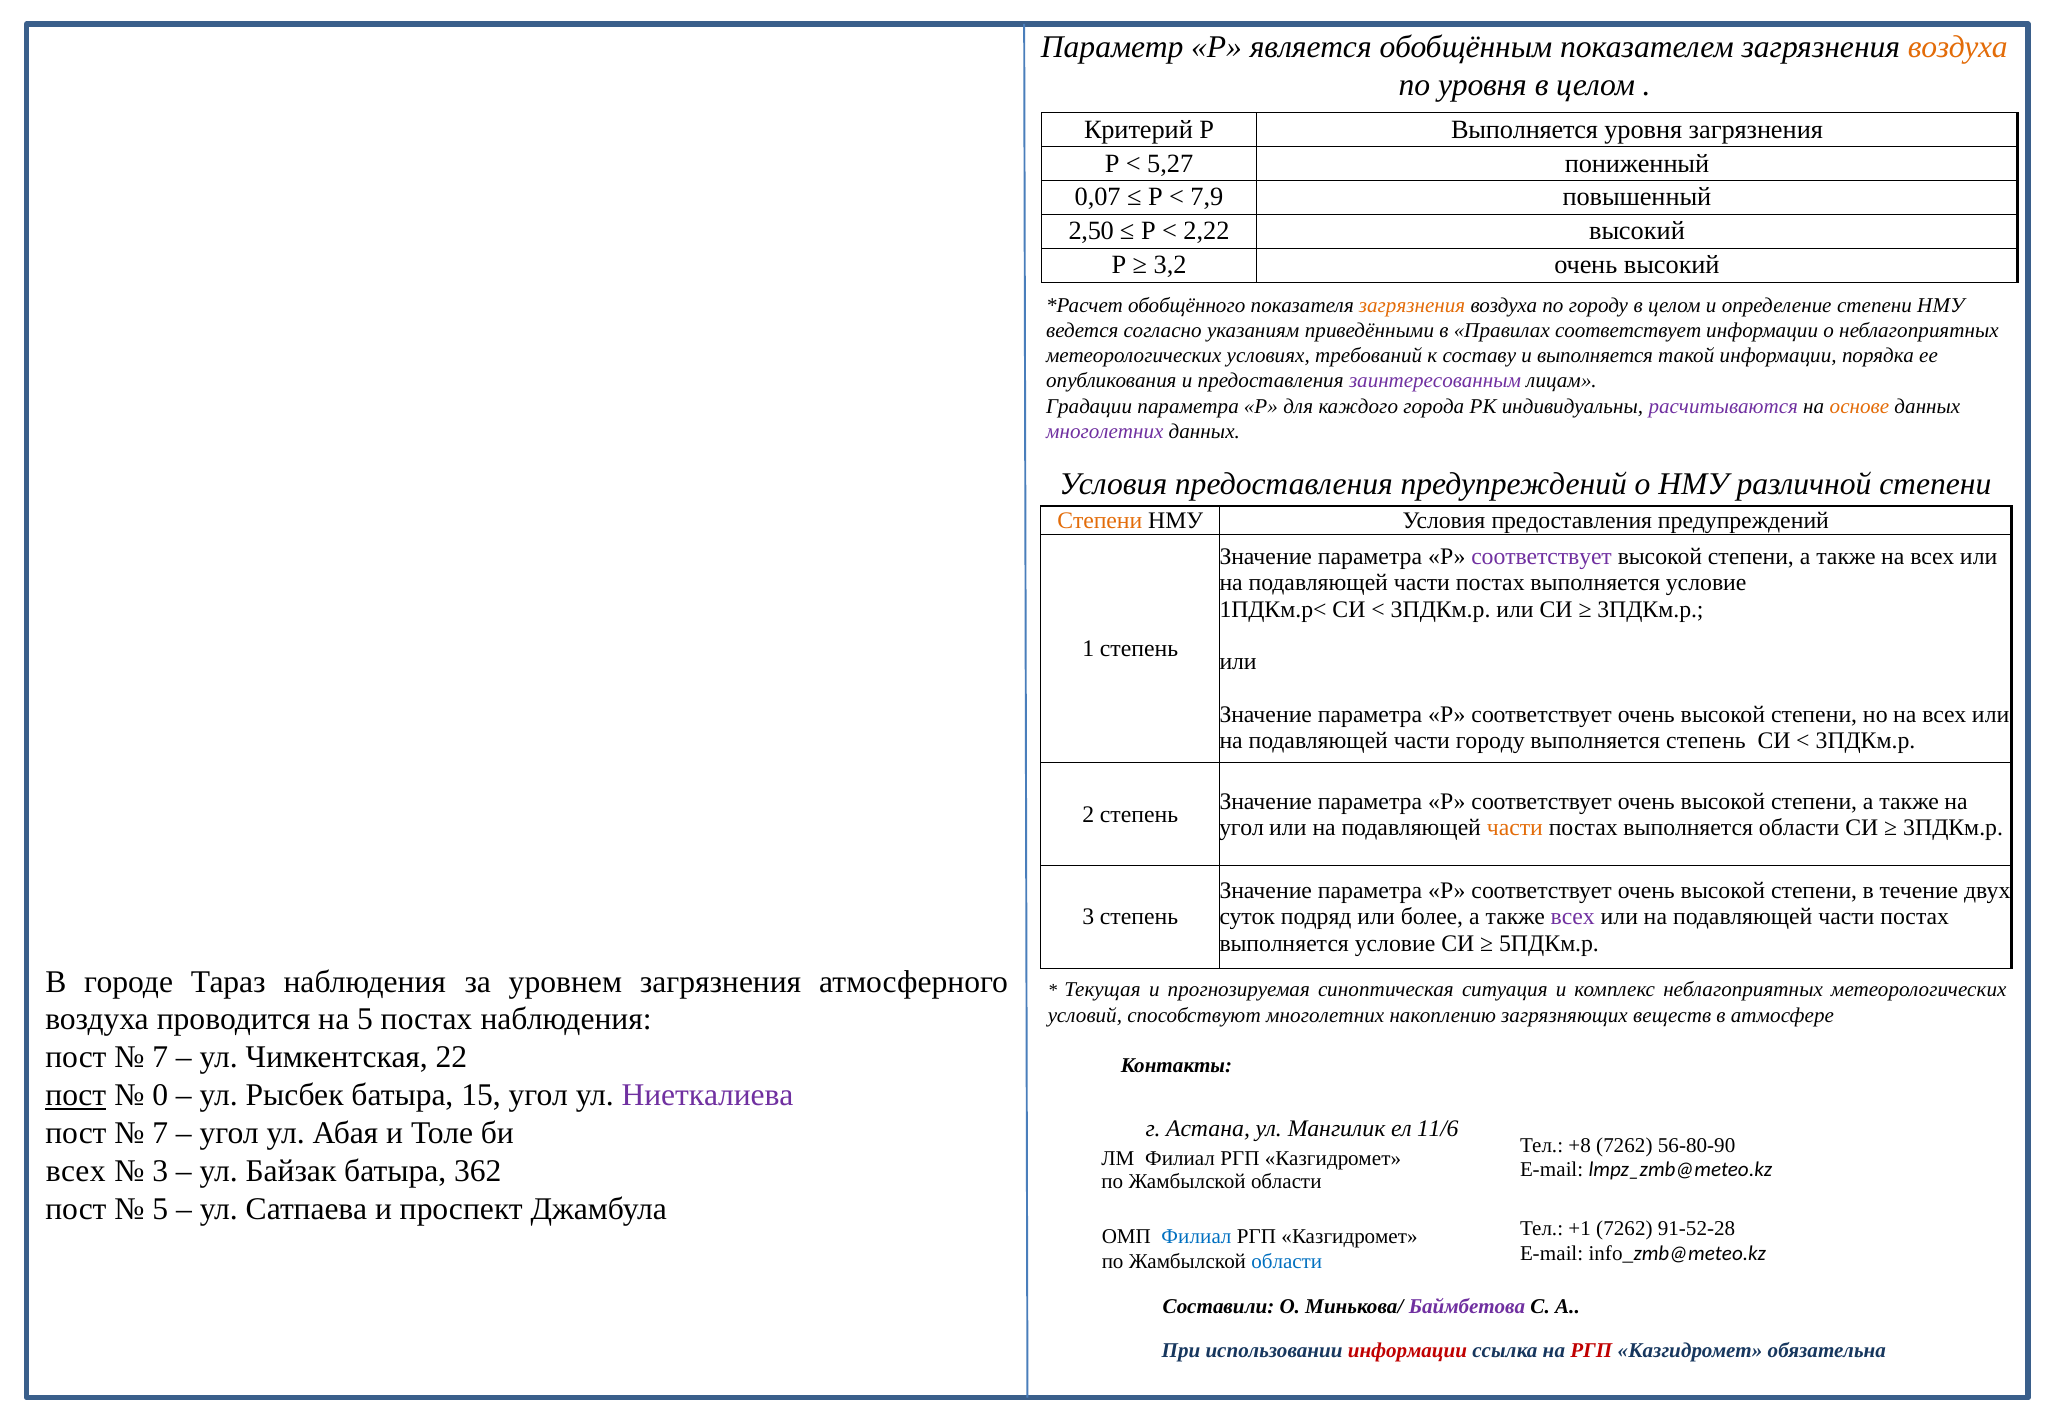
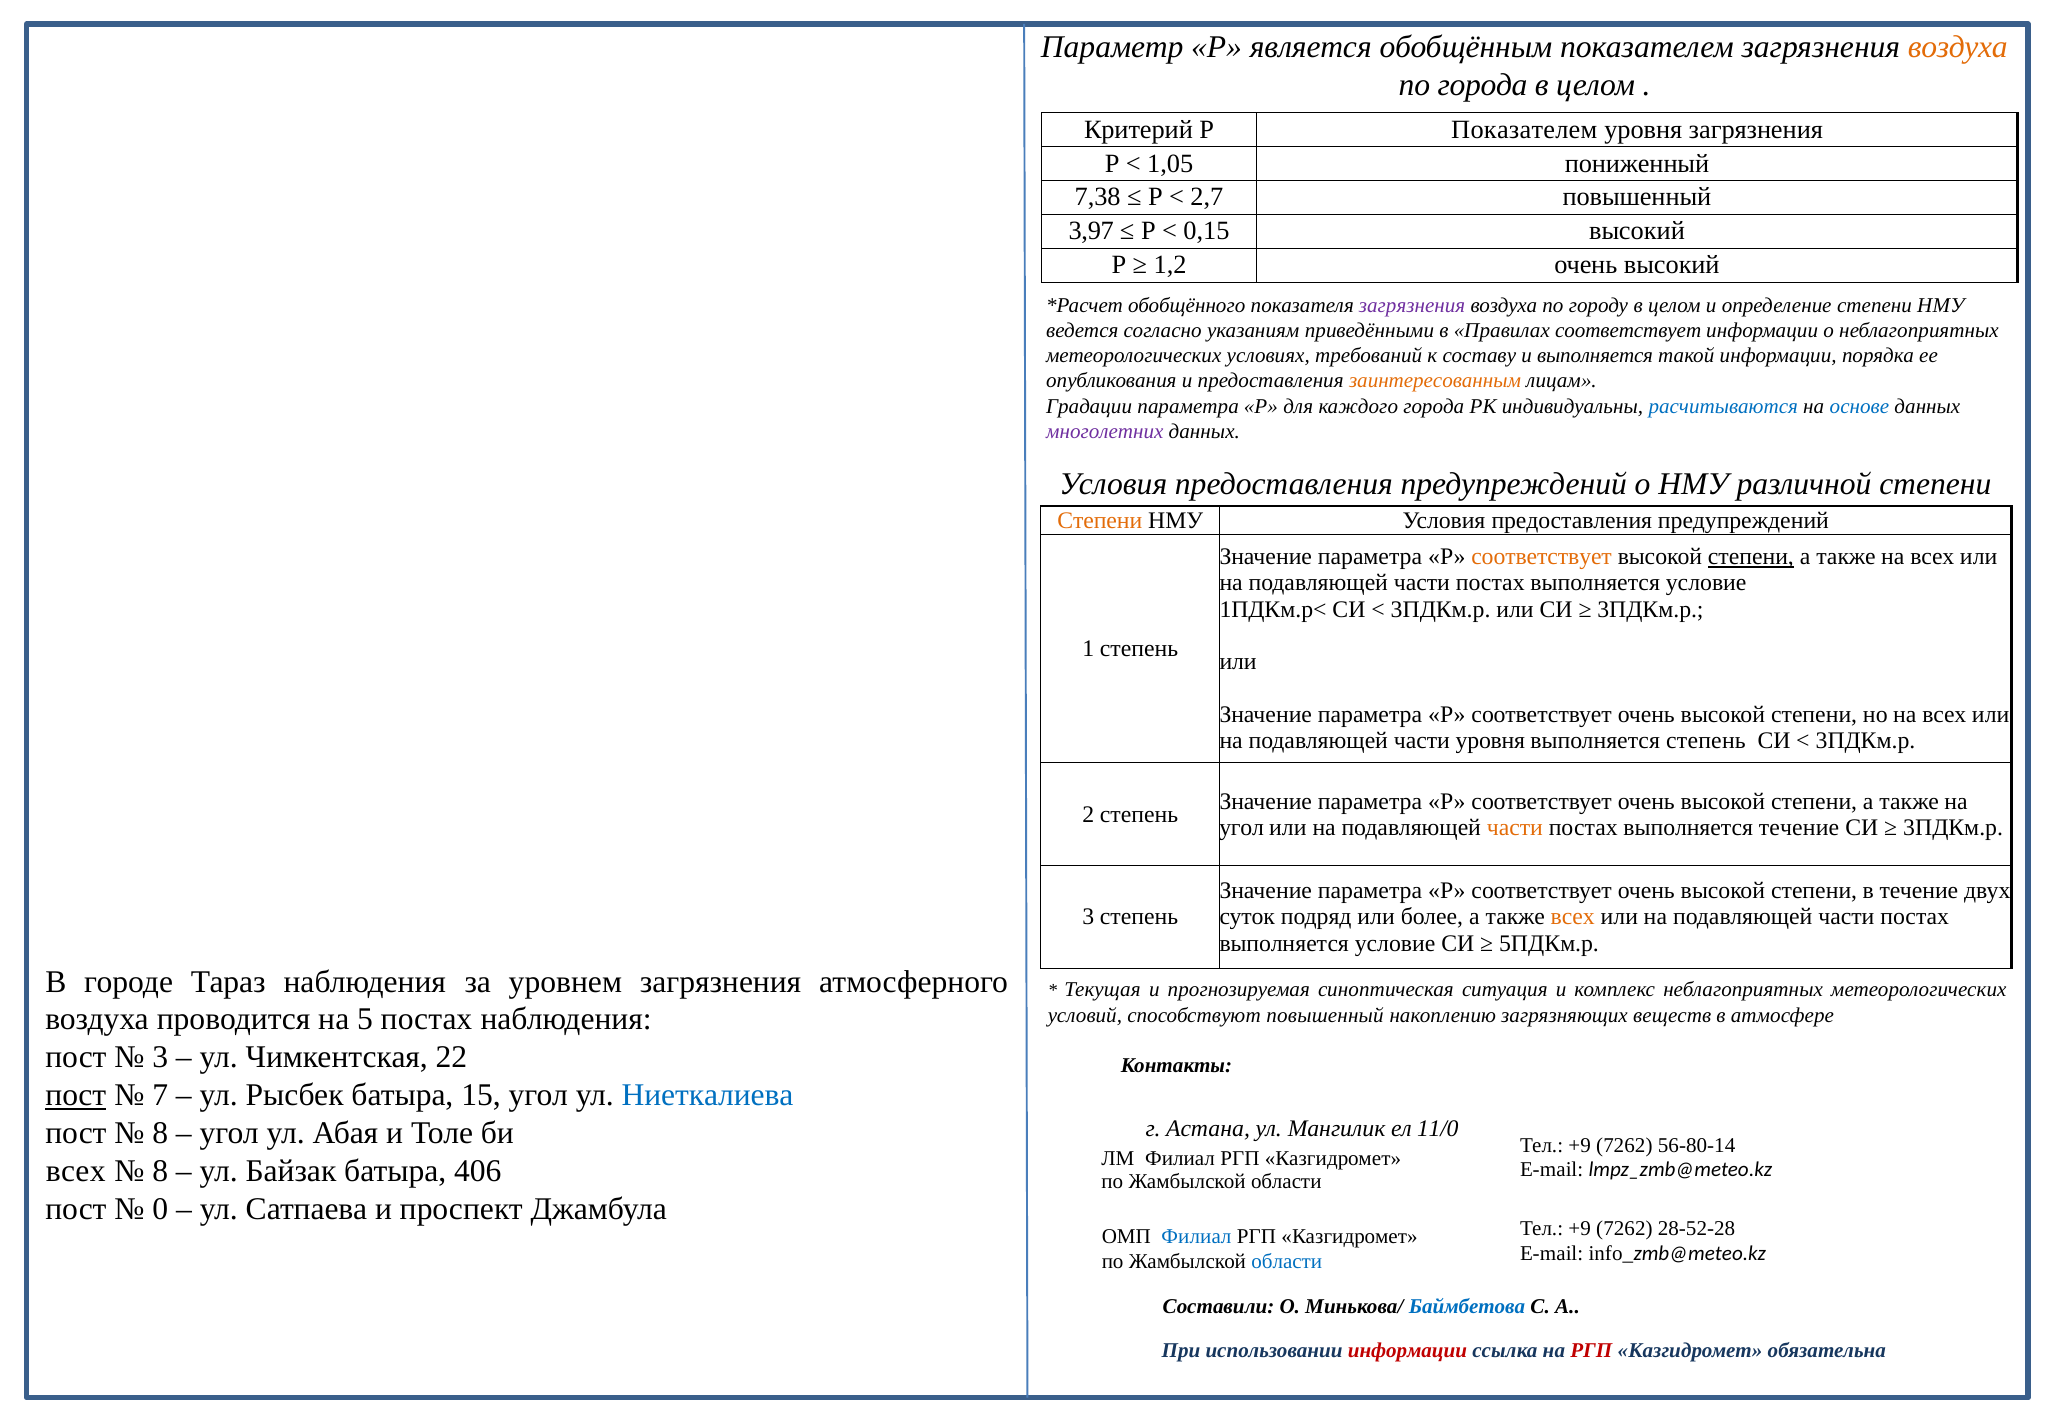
по уровня: уровня -> города
Р Выполняется: Выполняется -> Показателем
5,27: 5,27 -> 1,05
0,07: 0,07 -> 7,38
7,9: 7,9 -> 2,7
2,50: 2,50 -> 3,97
2,22: 2,22 -> 0,15
3,2: 3,2 -> 1,2
загрязнения at (1412, 305) colour: orange -> purple
заинтересованным colour: purple -> orange
расчитываются colour: purple -> blue
основе colour: orange -> blue
соответствует at (1542, 557) colour: purple -> orange
степени at (1751, 557) underline: none -> present
части городу: городу -> уровня
выполняется области: области -> течение
всех at (1573, 917) colour: purple -> orange
способствуют многолетних: многолетних -> повышенный
7 at (160, 1058): 7 -> 3
0: 0 -> 7
Ниеткалиева colour: purple -> blue
11/6: 11/6 -> 11/0
7 at (160, 1134): 7 -> 8
+8 at (1580, 1146): +8 -> +9
56-80-90: 56-80-90 -> 56-80-14
3 at (160, 1172): 3 -> 8
362: 362 -> 406
5 at (160, 1210): 5 -> 0
+1 at (1580, 1229): +1 -> +9
91-52-28: 91-52-28 -> 28-52-28
Баймбетова colour: purple -> blue
